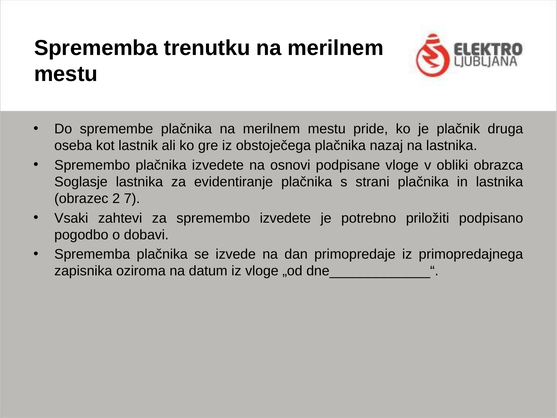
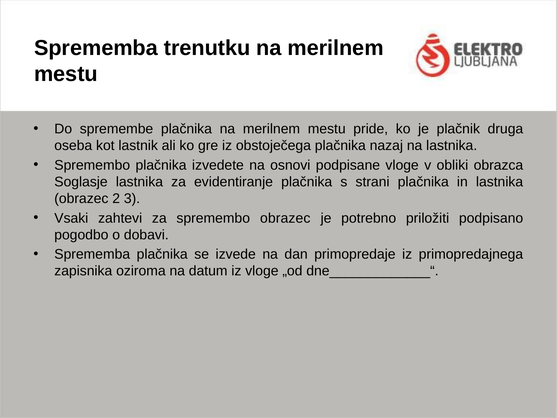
7: 7 -> 3
spremembo izvedete: izvedete -> obrazec
